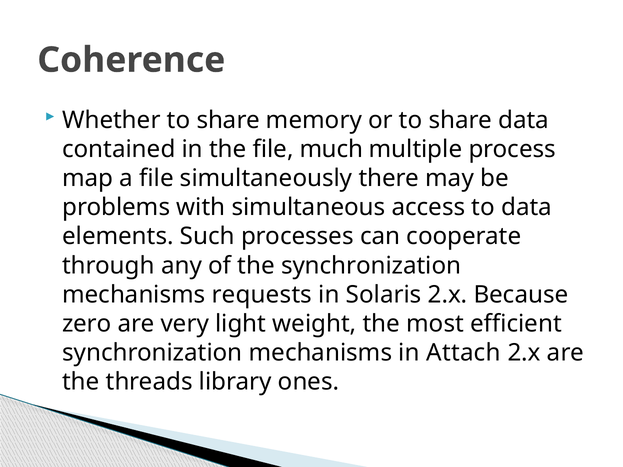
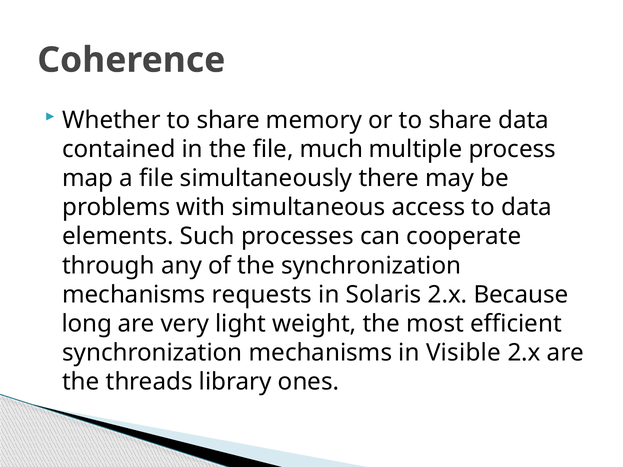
zero: zero -> long
Attach: Attach -> Visible
